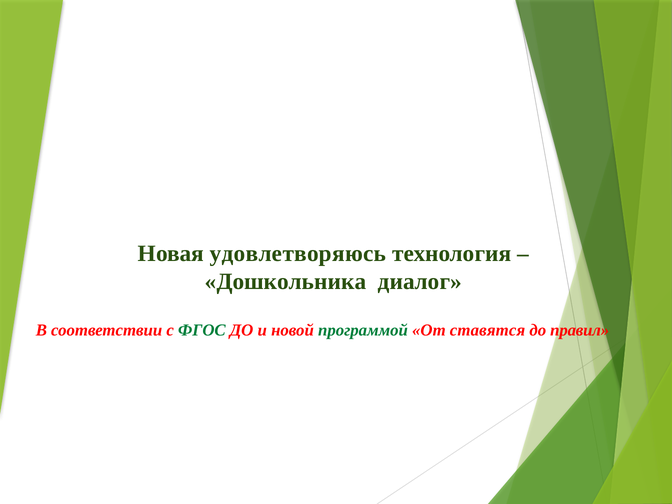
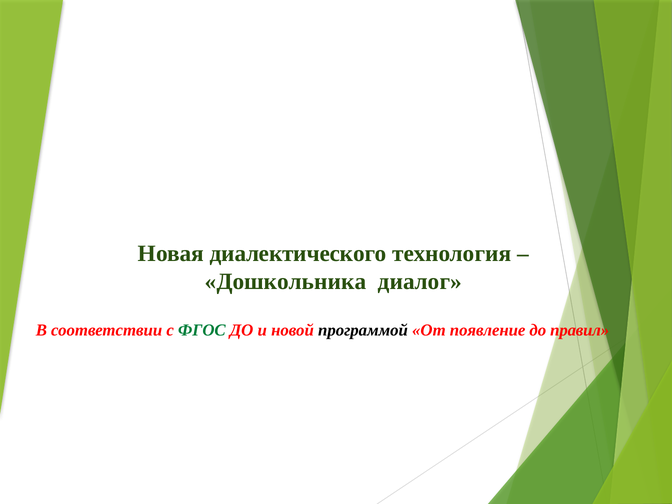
удовлетворяюсь: удовлетворяюсь -> диалектического
программой colour: green -> black
ставятся: ставятся -> появление
